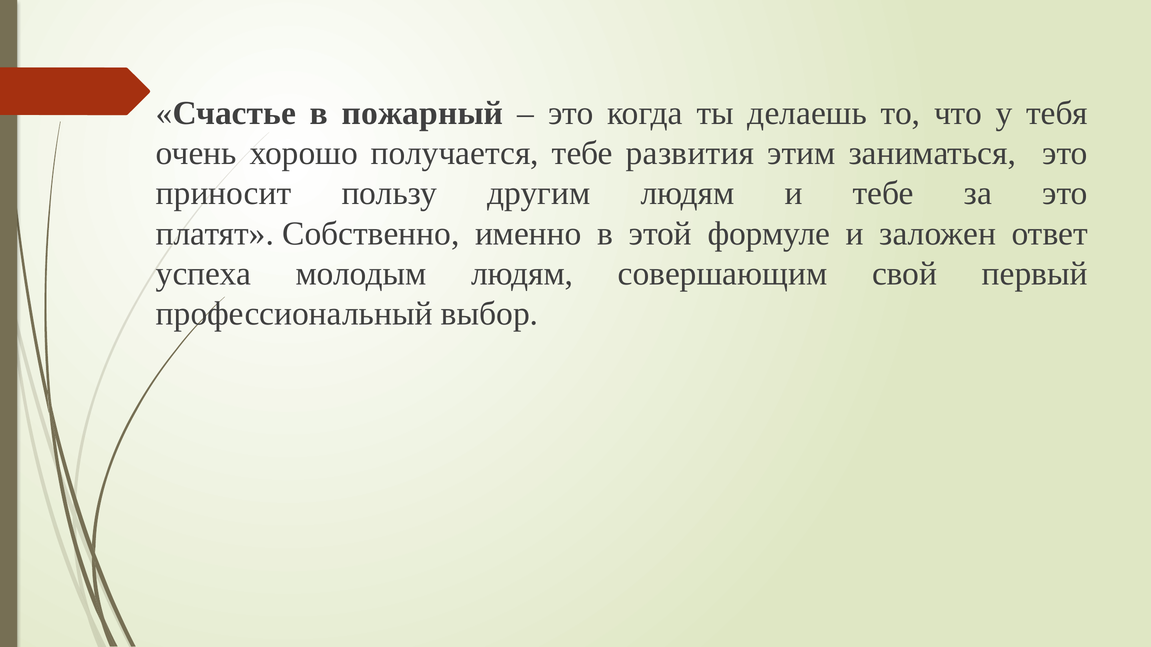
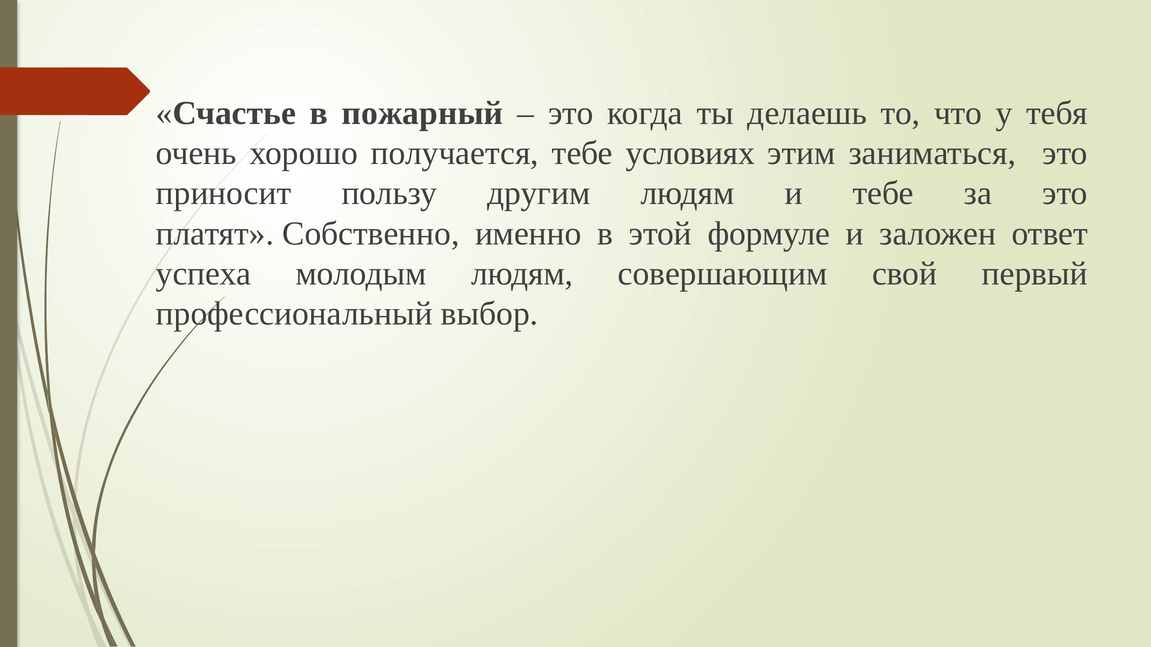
развития: развития -> условиях
